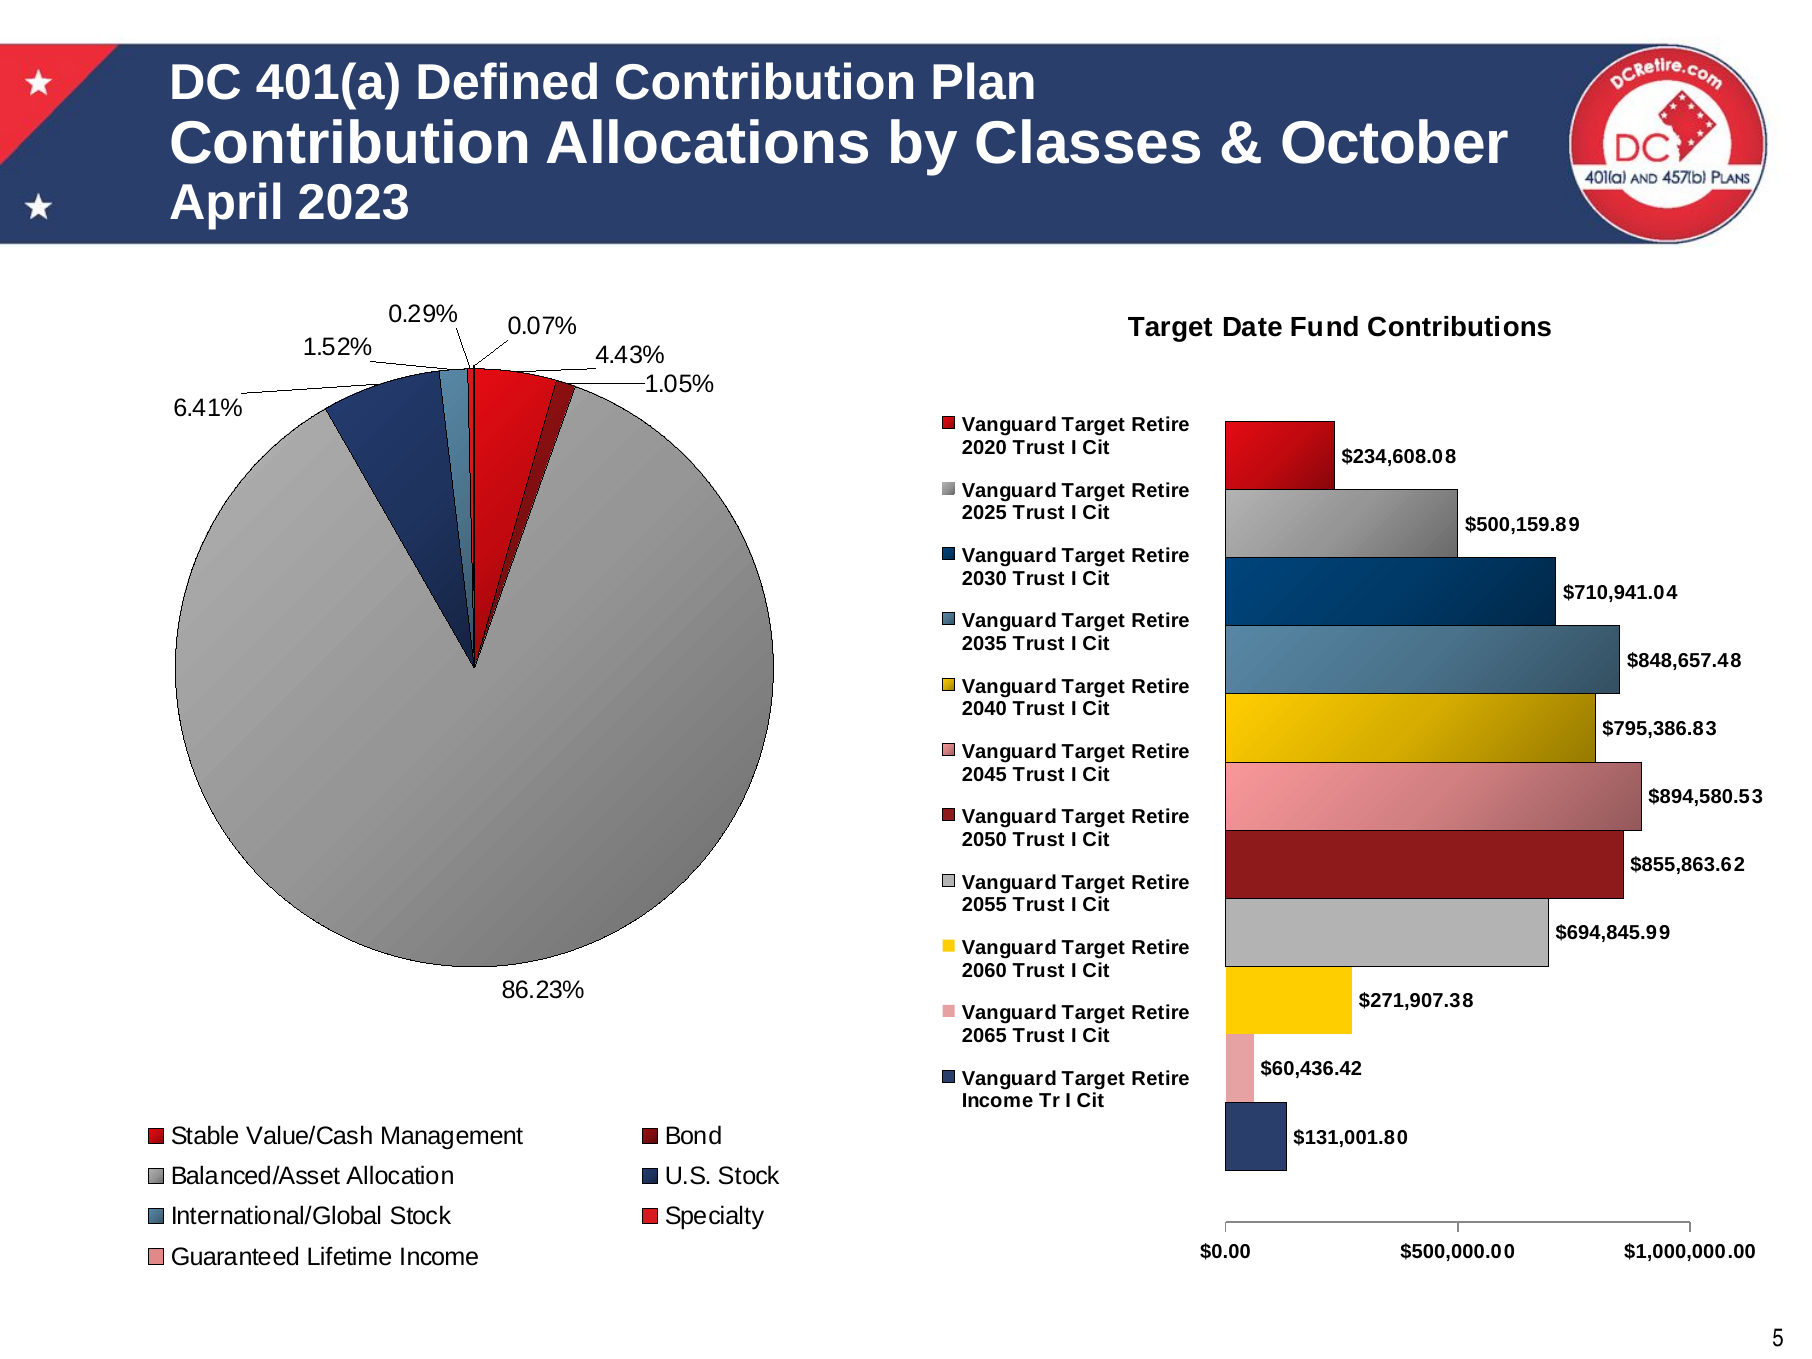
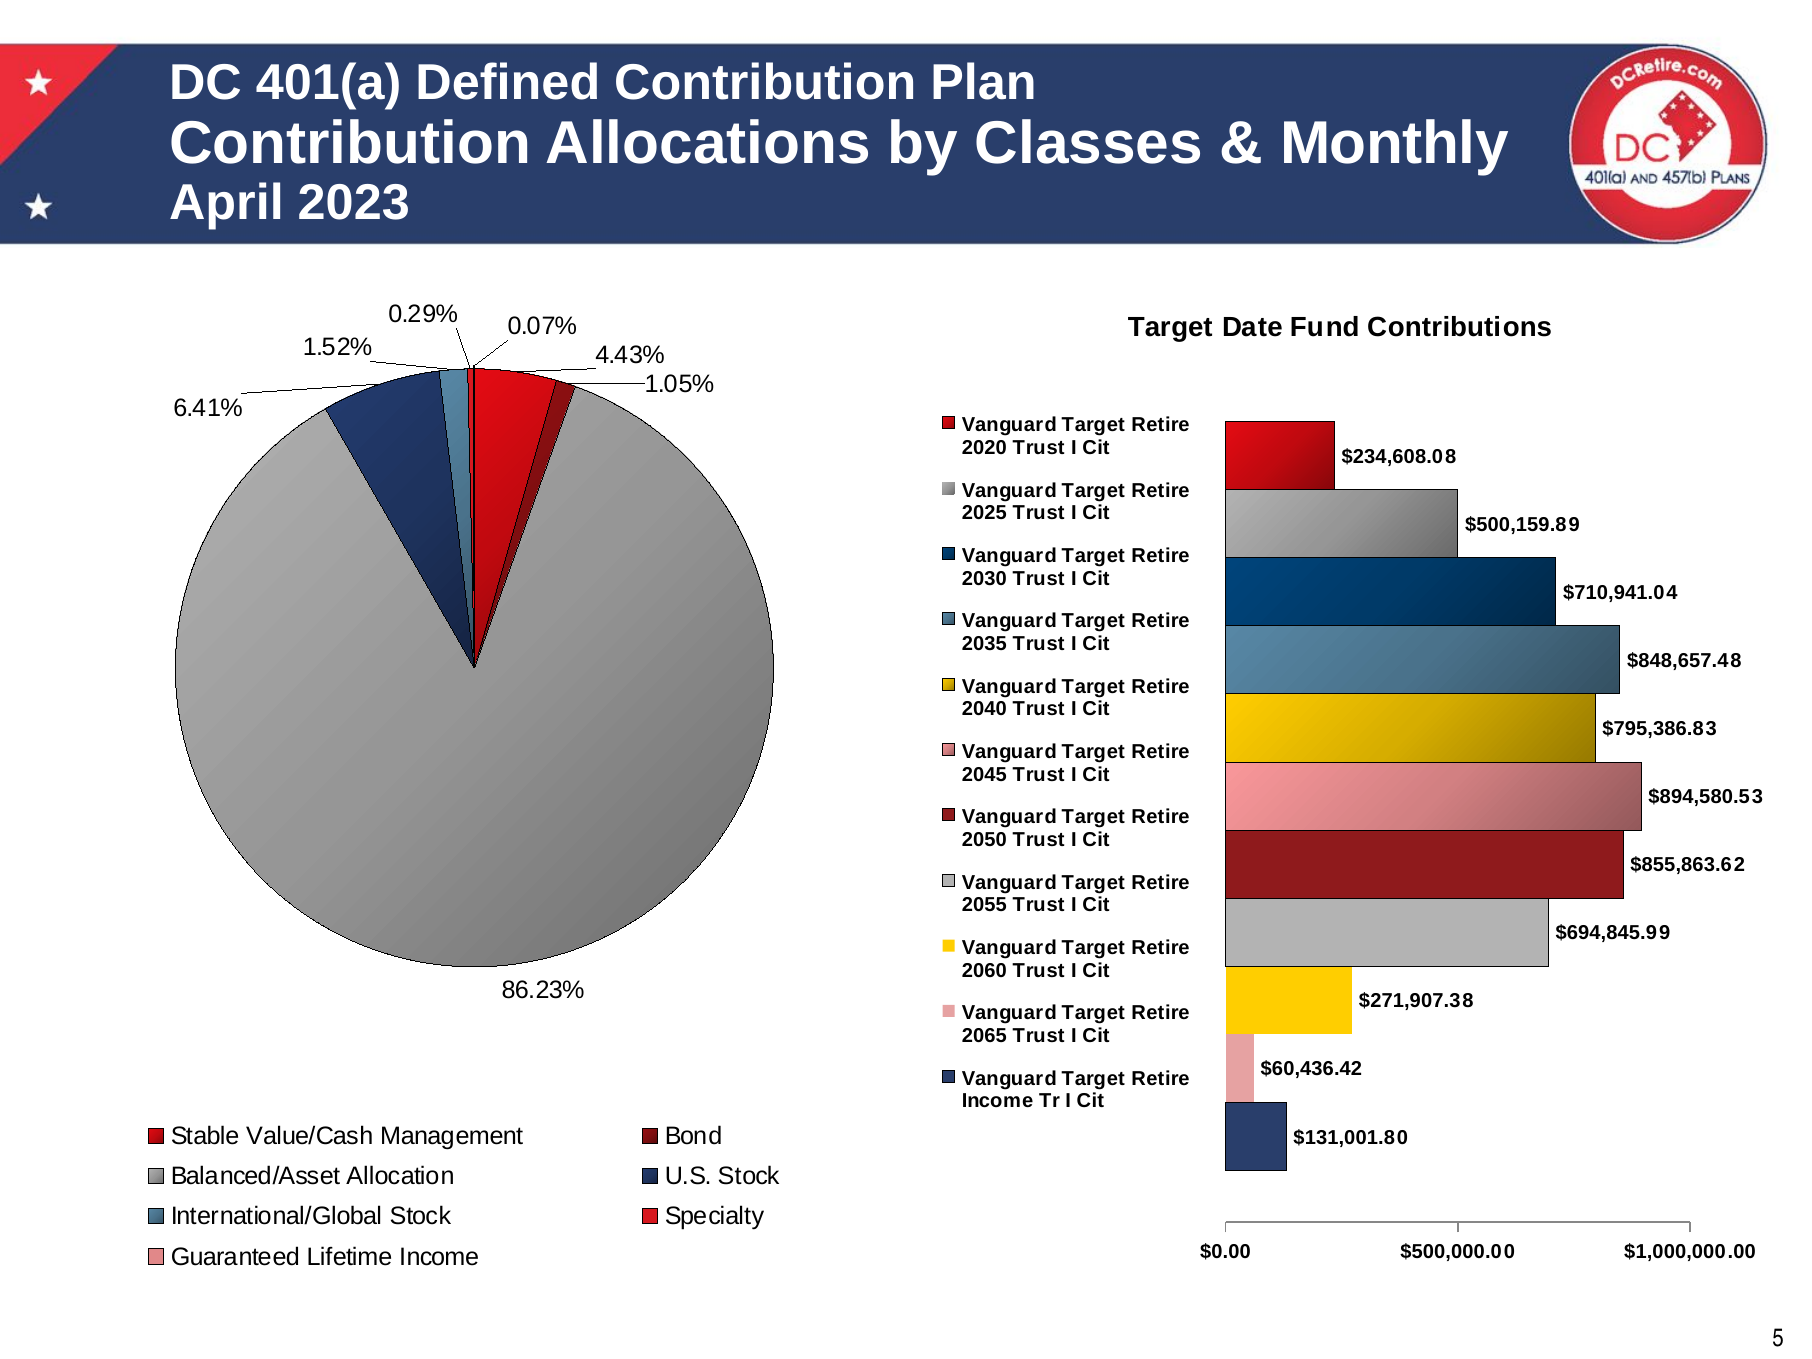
October: October -> Monthly
